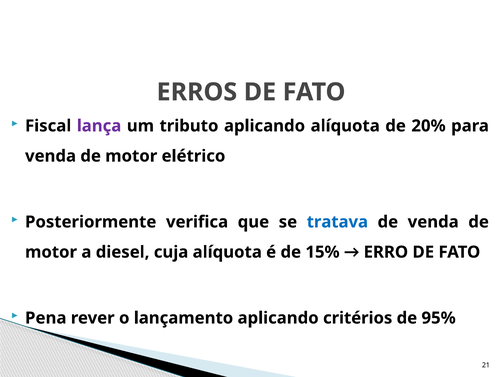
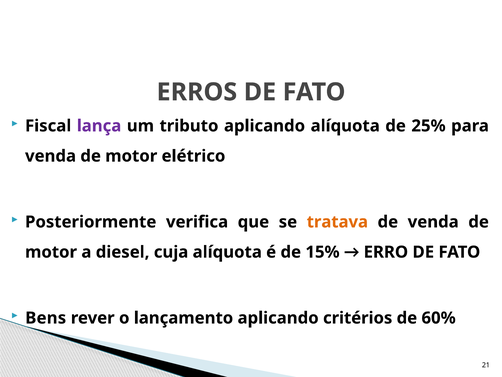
20%: 20% -> 25%
tratava colour: blue -> orange
Pena: Pena -> Bens
95%: 95% -> 60%
